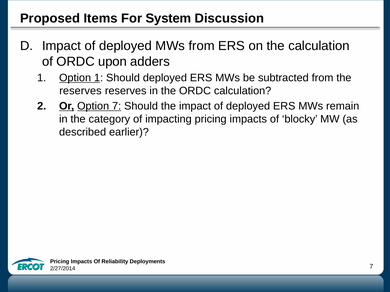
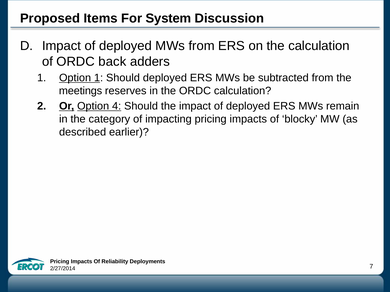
upon: upon -> back
reserves at (80, 91): reserves -> meetings
Option 7: 7 -> 4
